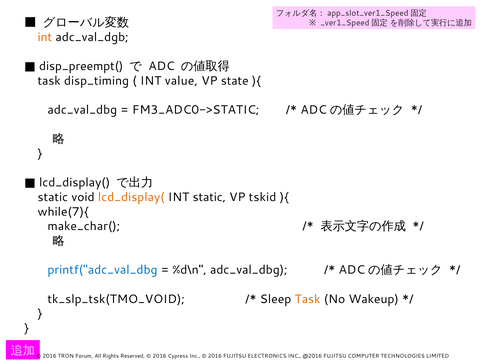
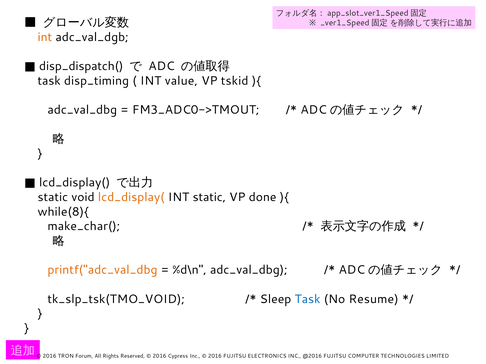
disp_preempt(: disp_preempt( -> disp_dispatch(
state: state -> tskid
FM3_ADC0->STATIC: FM3_ADC0->STATIC -> FM3_ADC0->TMOUT
tskid: tskid -> done
while(7){: while(7){ -> while(8){
printf("adc_val_dbg colour: blue -> orange
Task at (308, 300) colour: orange -> blue
Wakeup: Wakeup -> Resume
